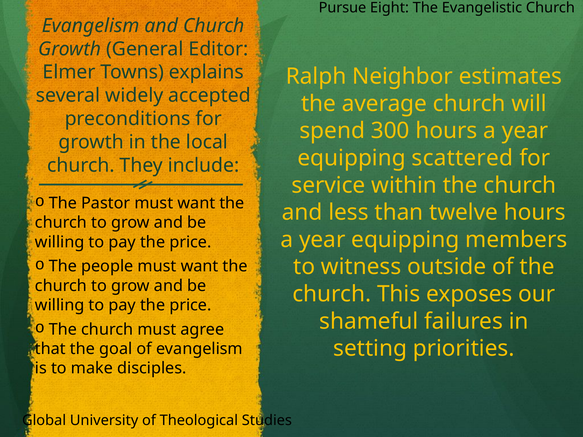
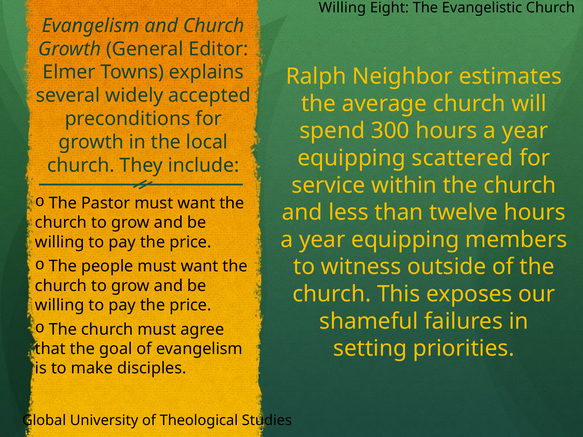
Pursue at (342, 8): Pursue -> Willing
